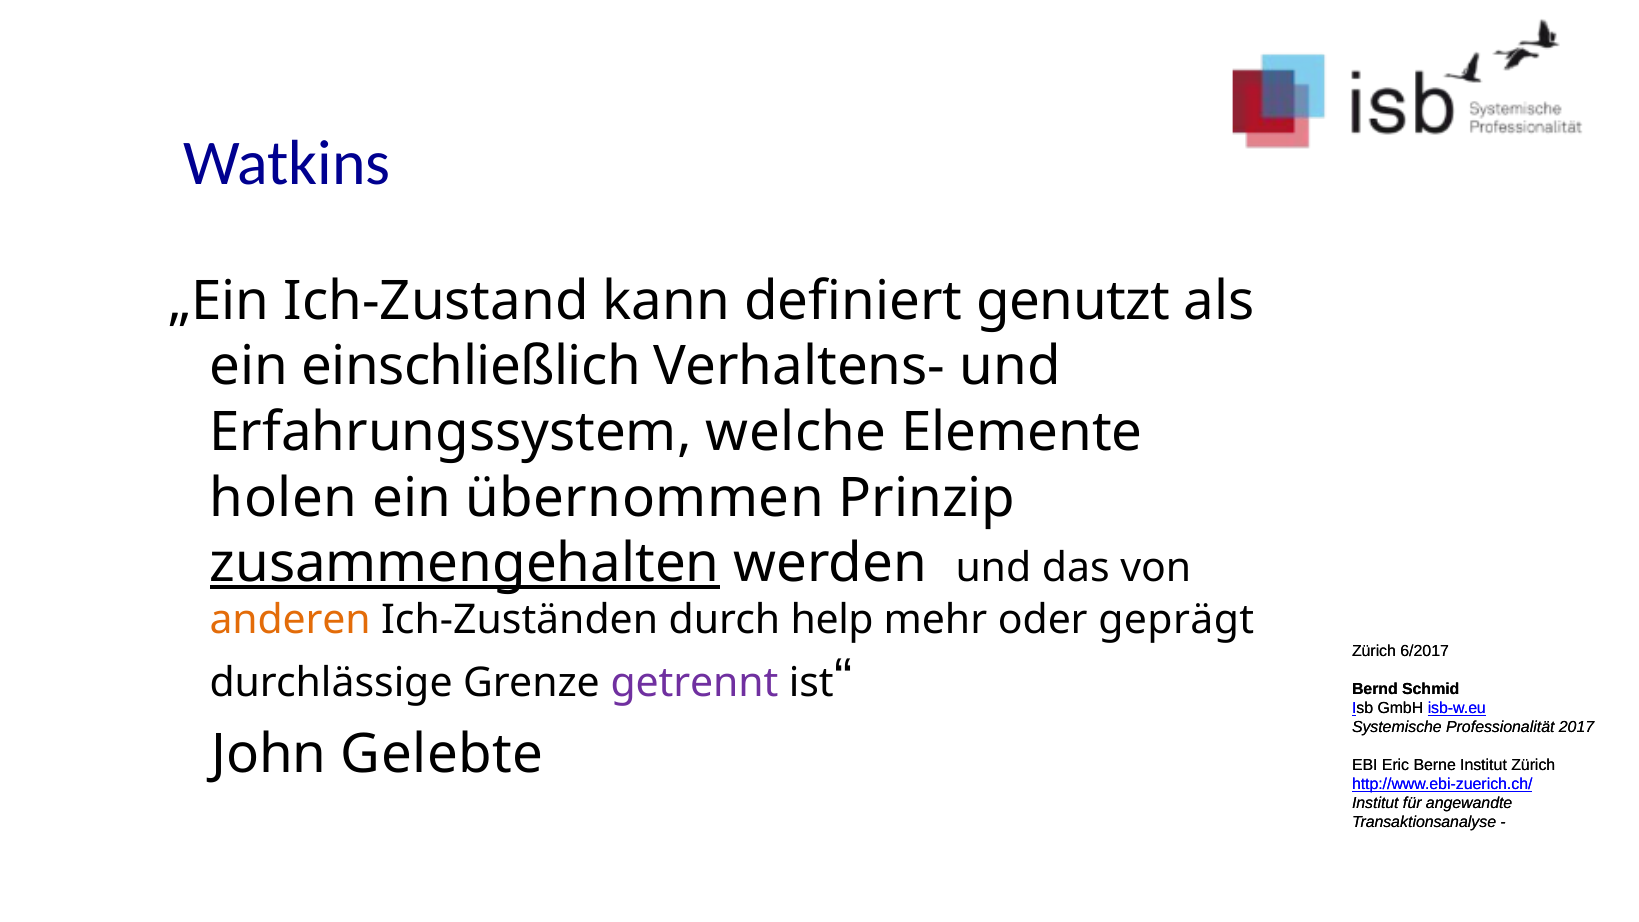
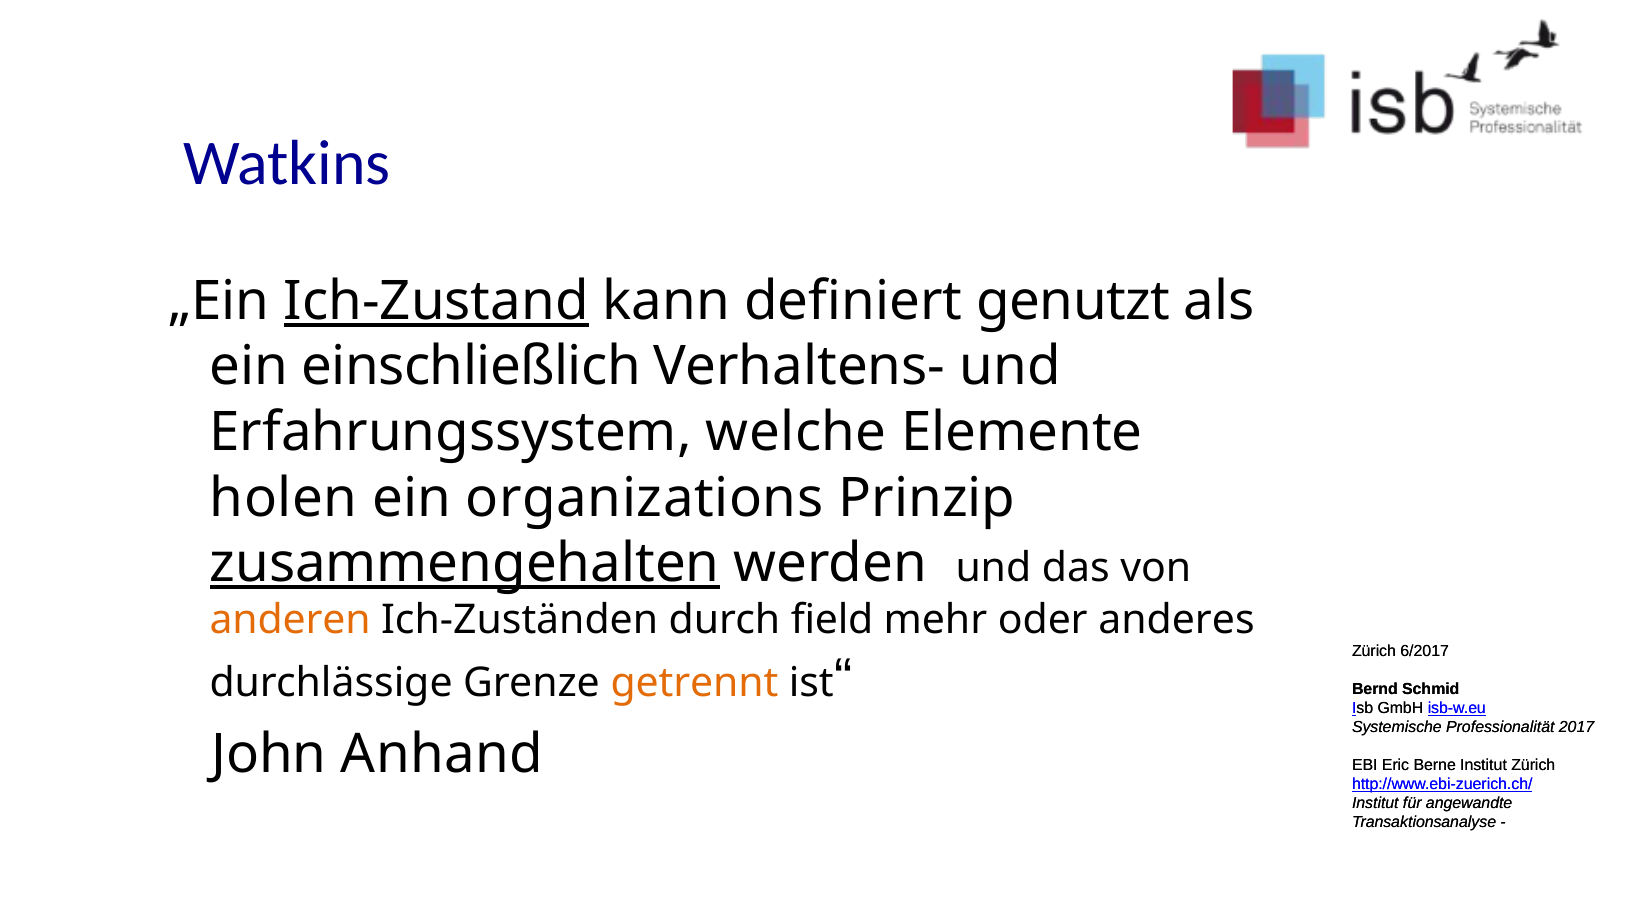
Ich-Zustand underline: none -> present
übernommen: übernommen -> organizations
help: help -> field
geprägt: geprägt -> anderes
getrennt colour: purple -> orange
Gelebte: Gelebte -> Anhand
